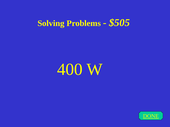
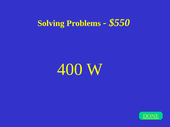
$505: $505 -> $550
